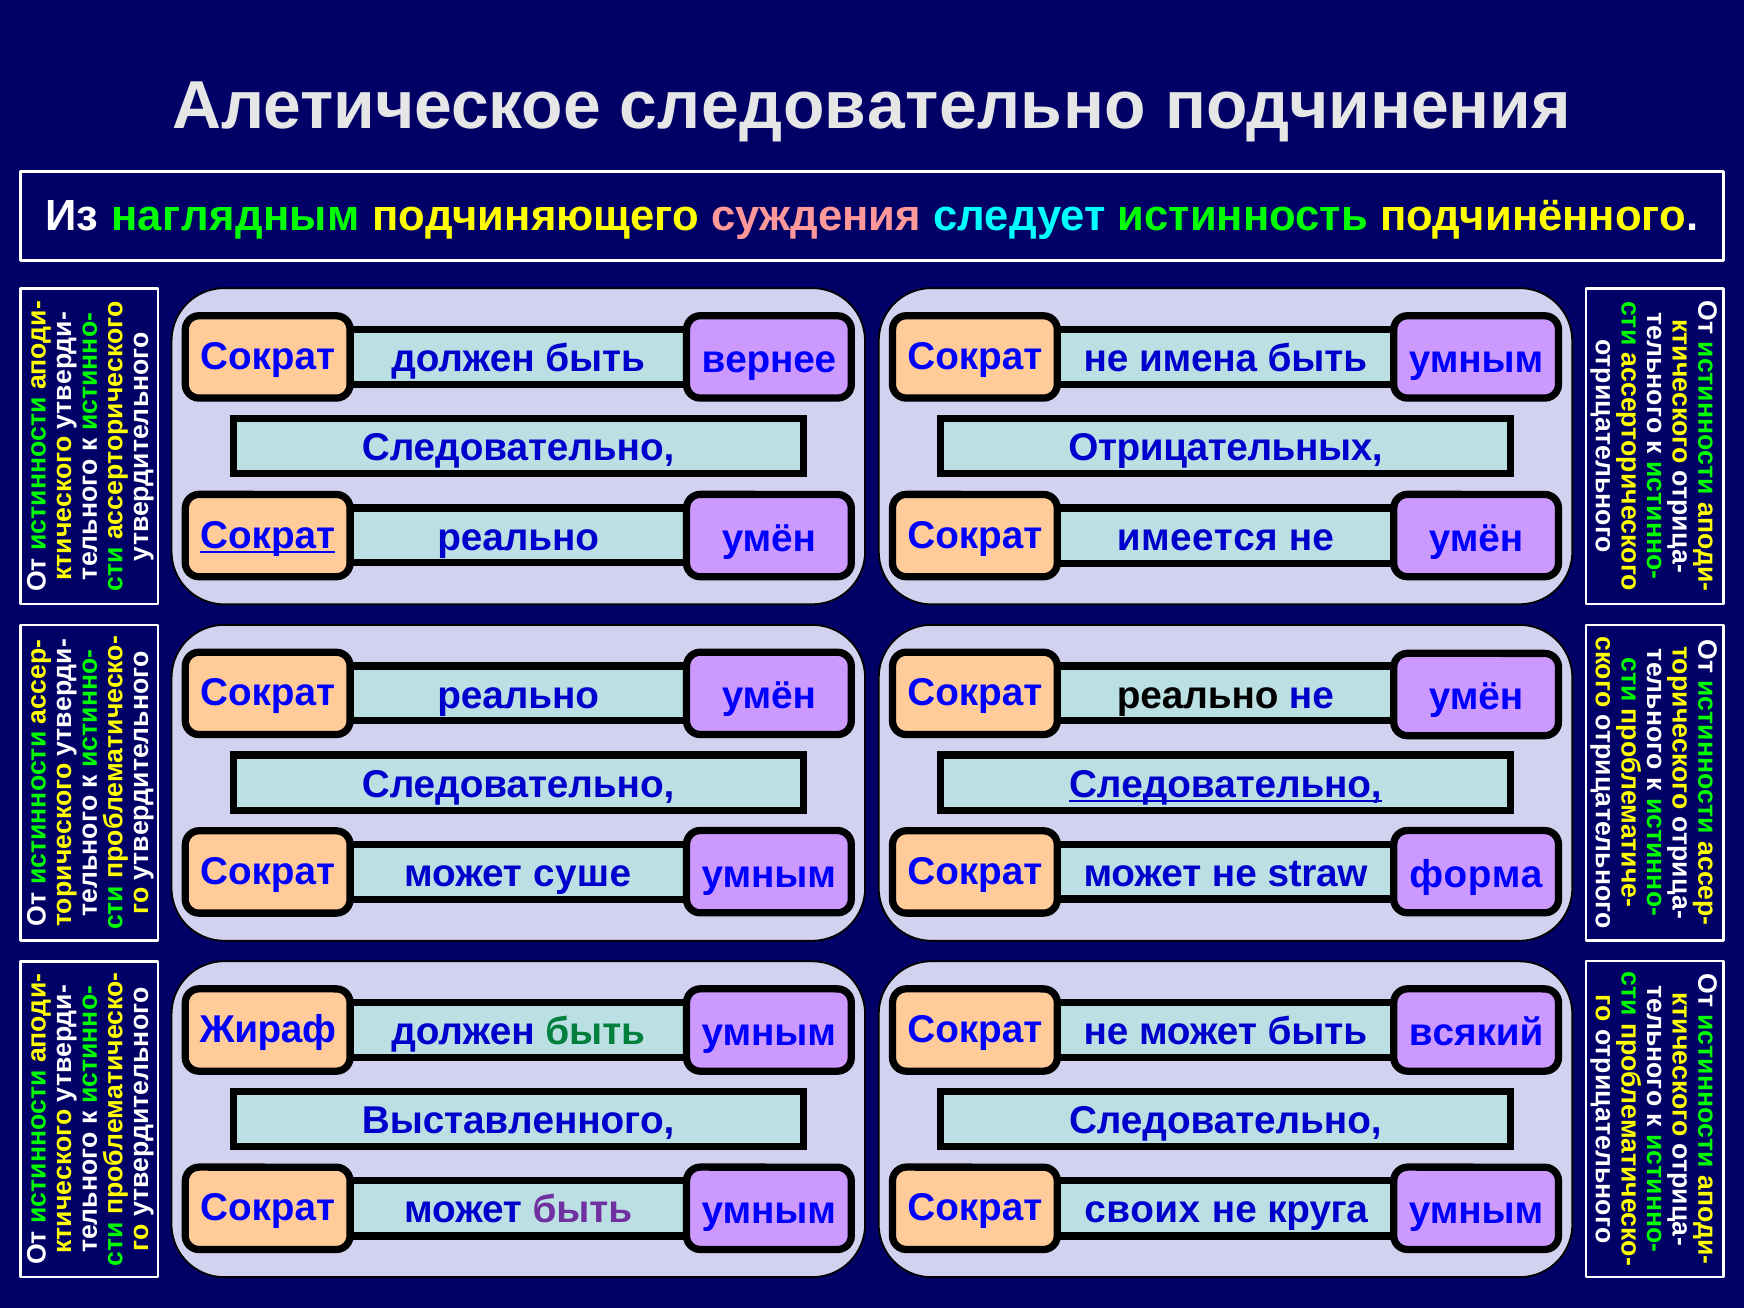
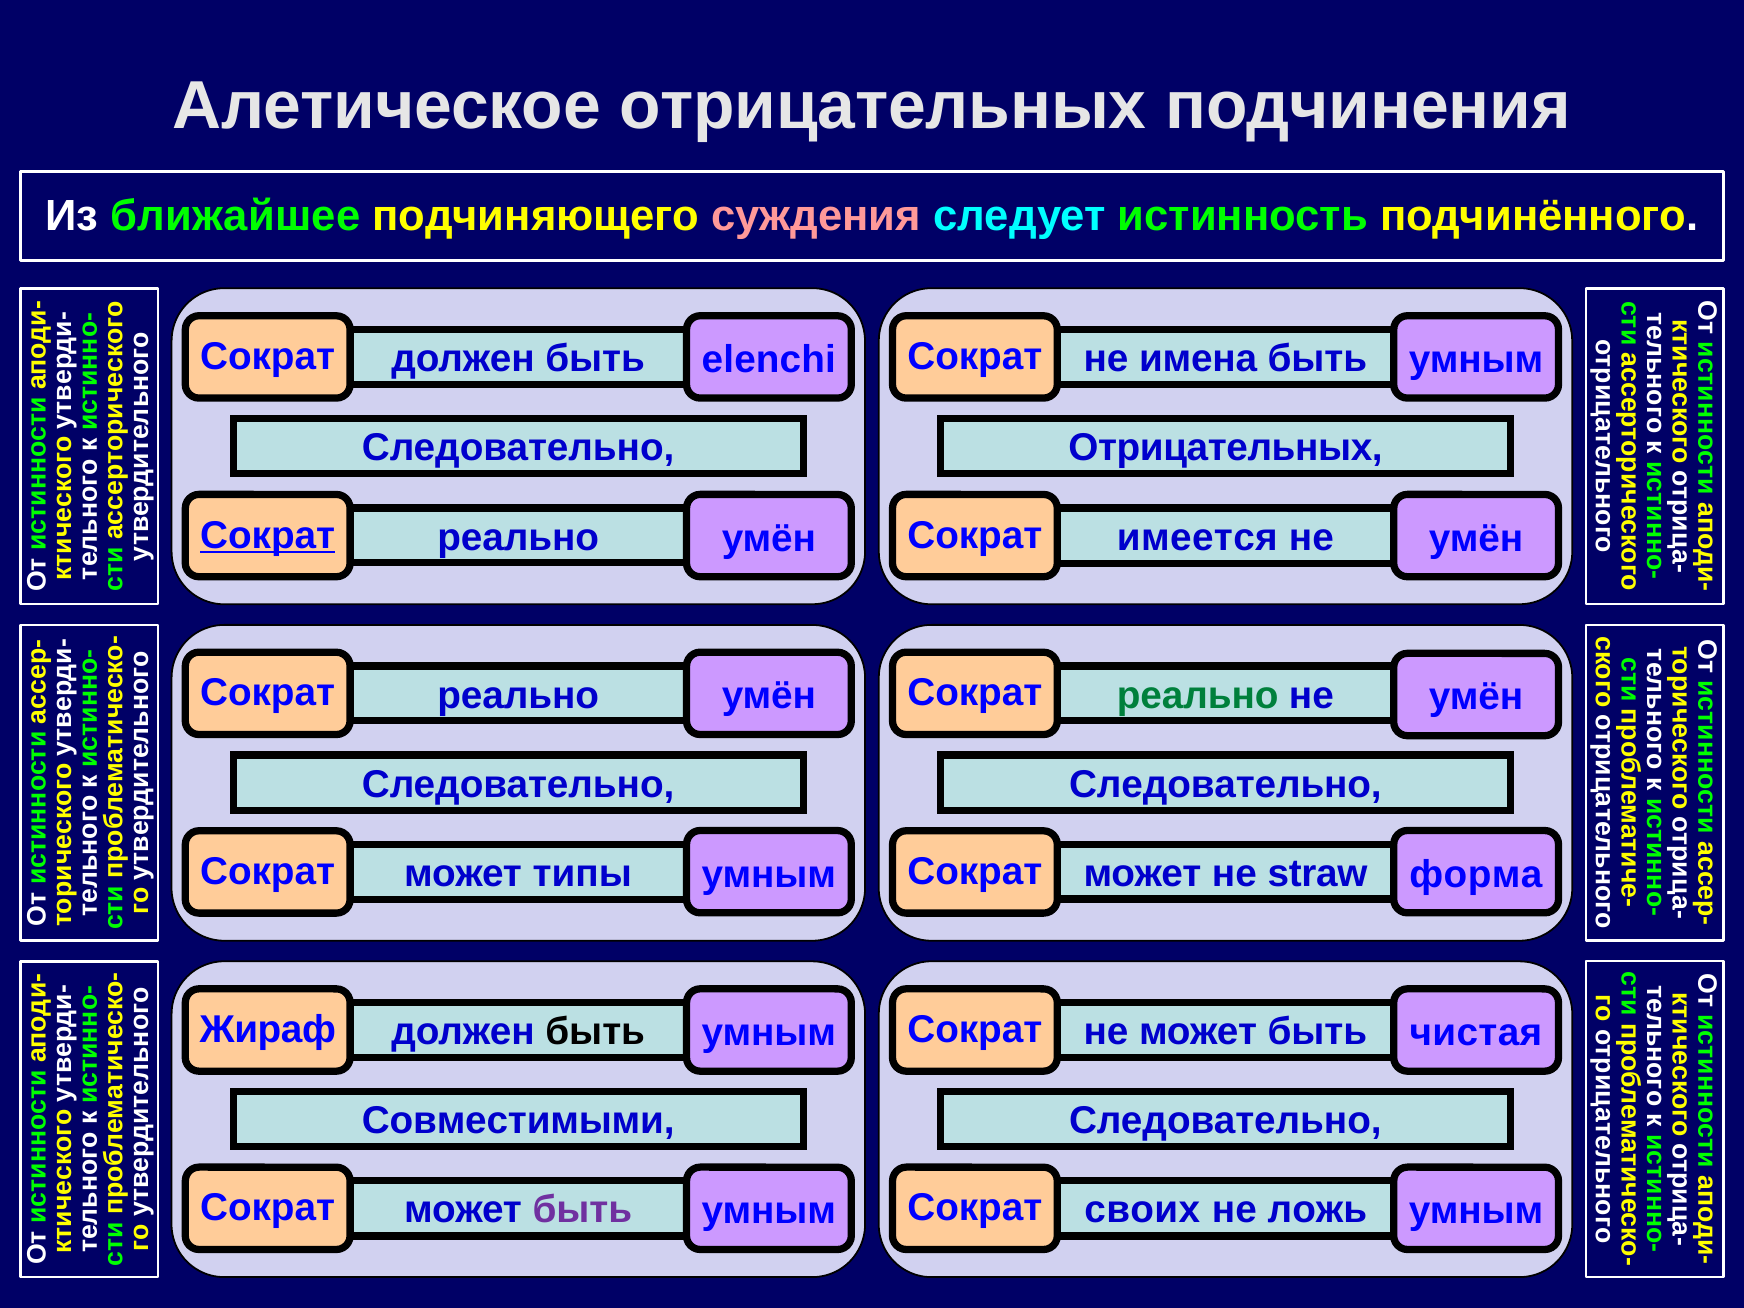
Алетическое следовательно: следовательно -> отрицательных
наглядным: наглядным -> ближайшее
вернее: вернее -> elenchi
реально at (1198, 695) colour: black -> green
Следовательно at (1225, 785) underline: present -> none
суше: суше -> типы
всякий: всякий -> чистая
быть at (595, 1032) colour: green -> black
Выставленного: Выставленного -> Совместимыми
круга: круга -> ложь
